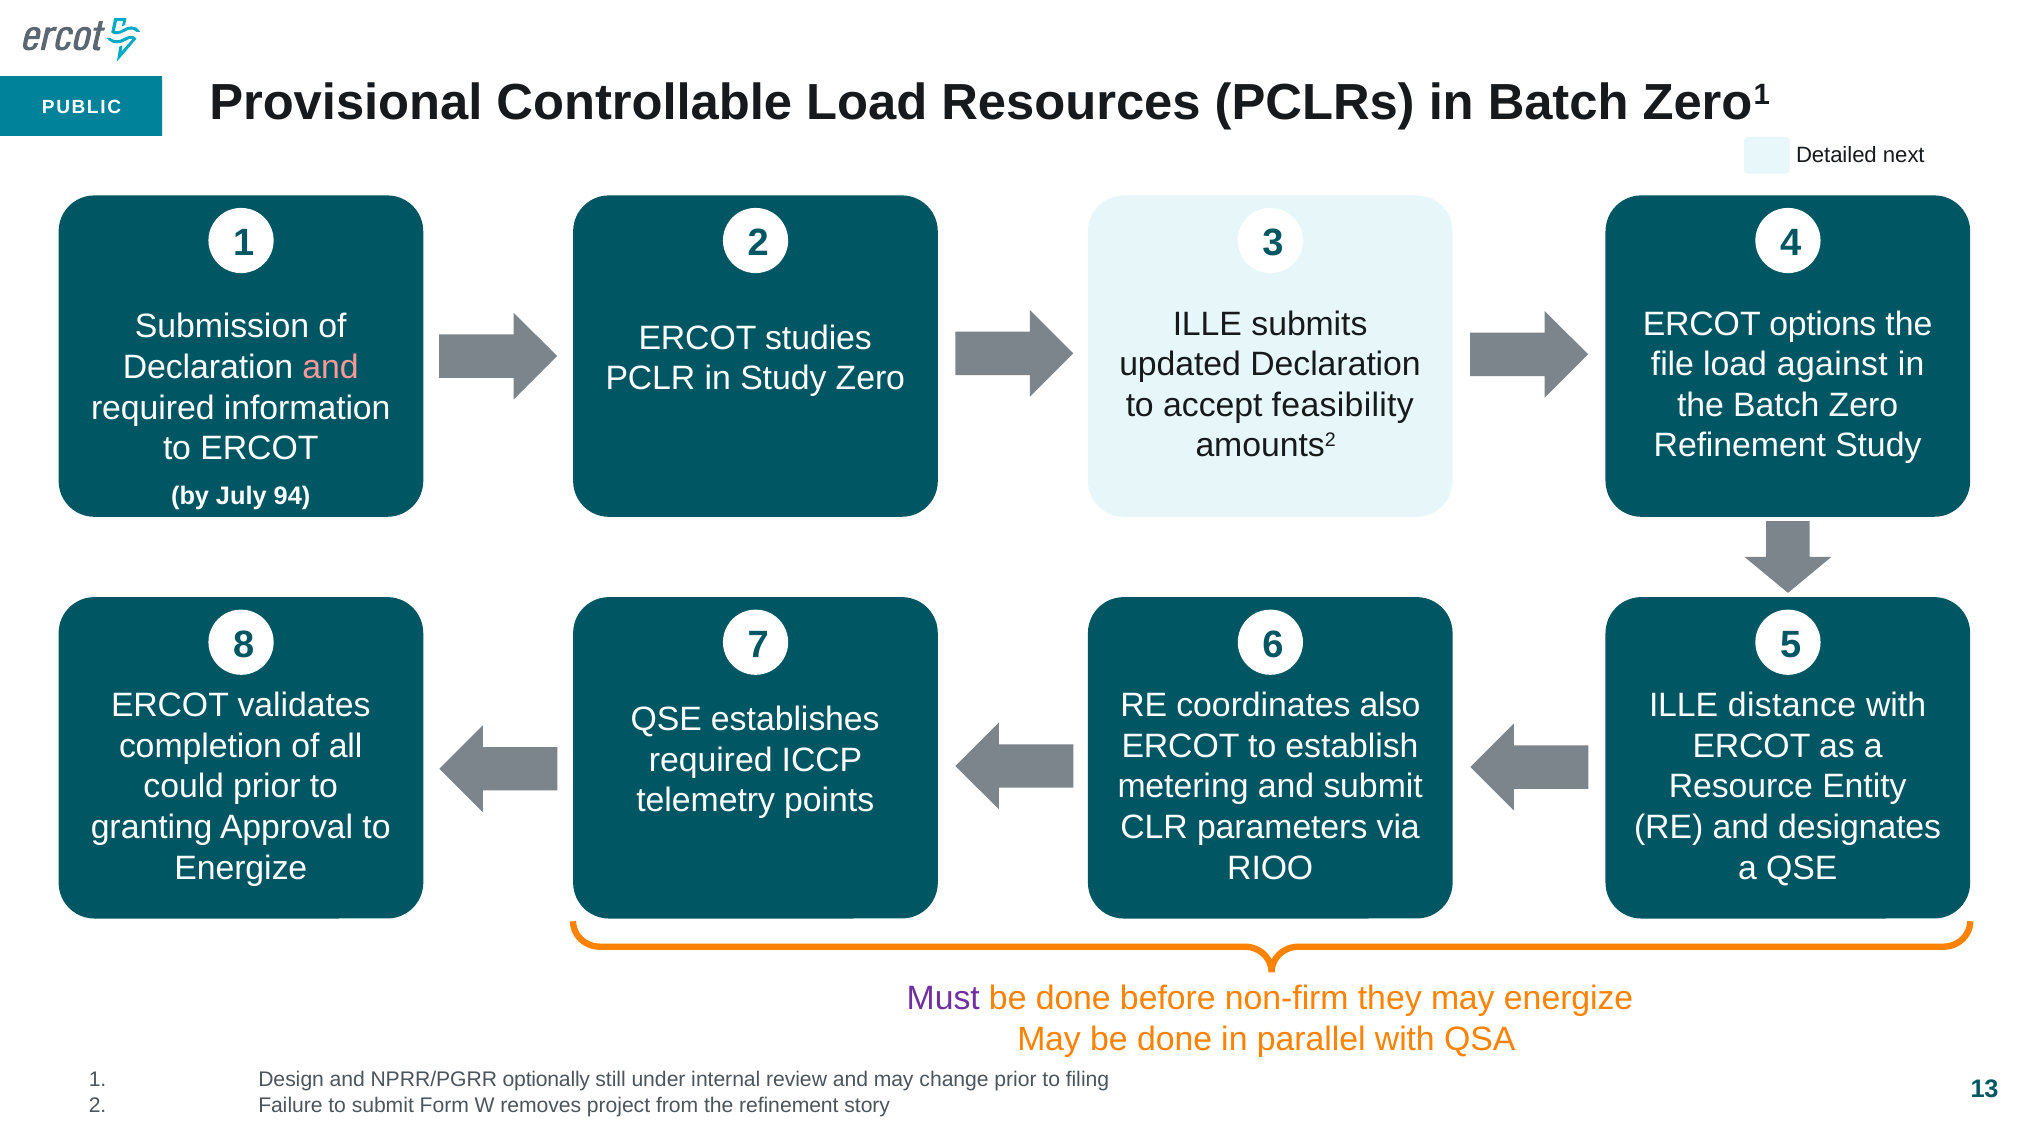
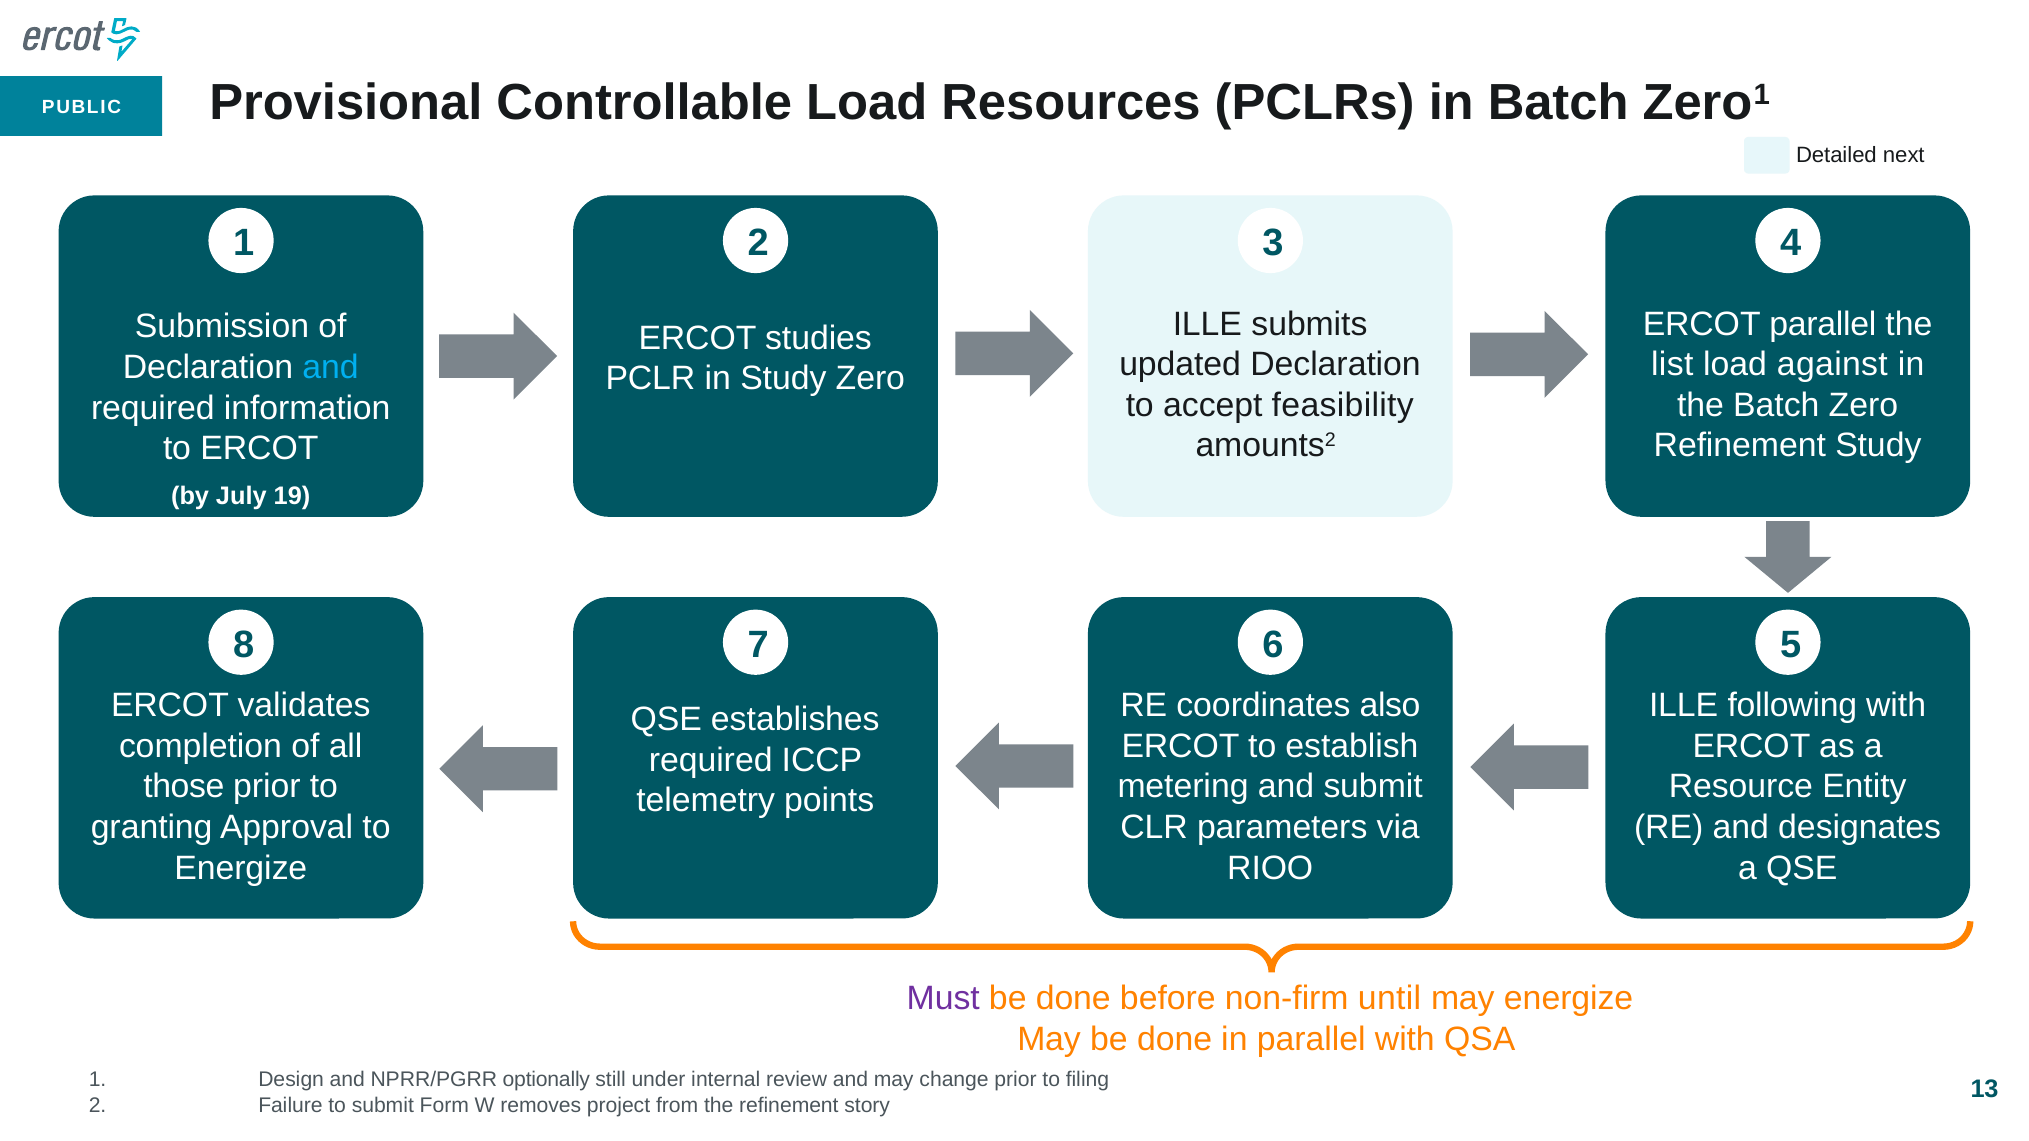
ERCOT options: options -> parallel
file: file -> list
and at (331, 367) colour: pink -> light blue
94: 94 -> 19
distance: distance -> following
could: could -> those
they: they -> until
